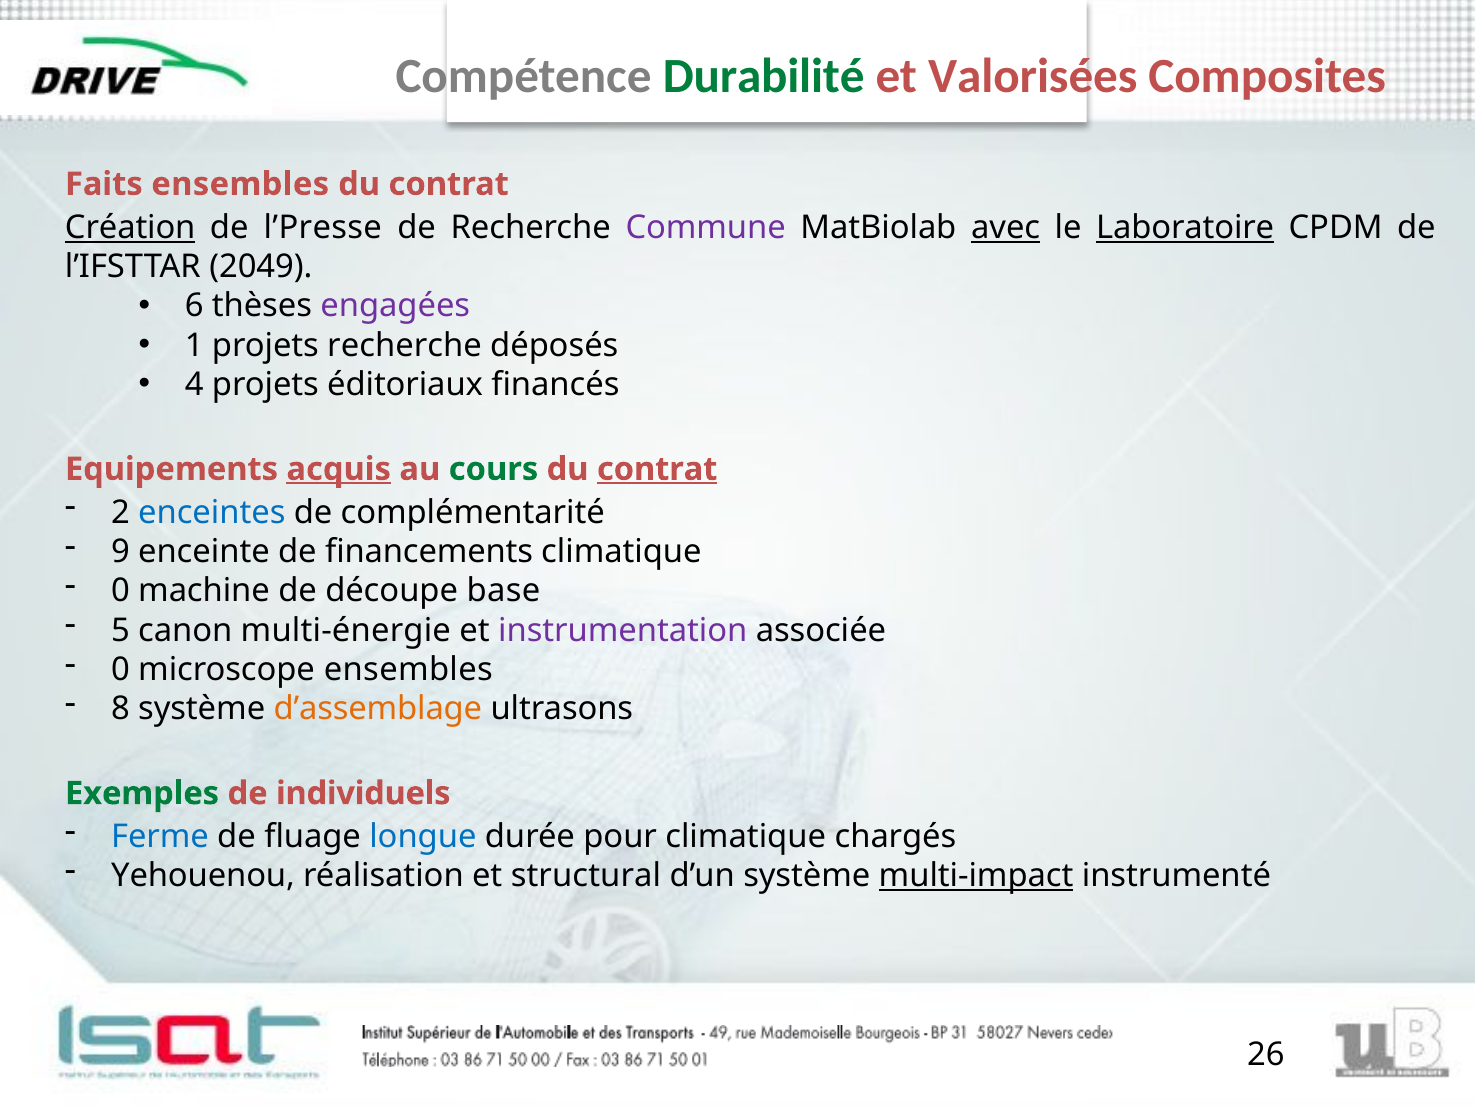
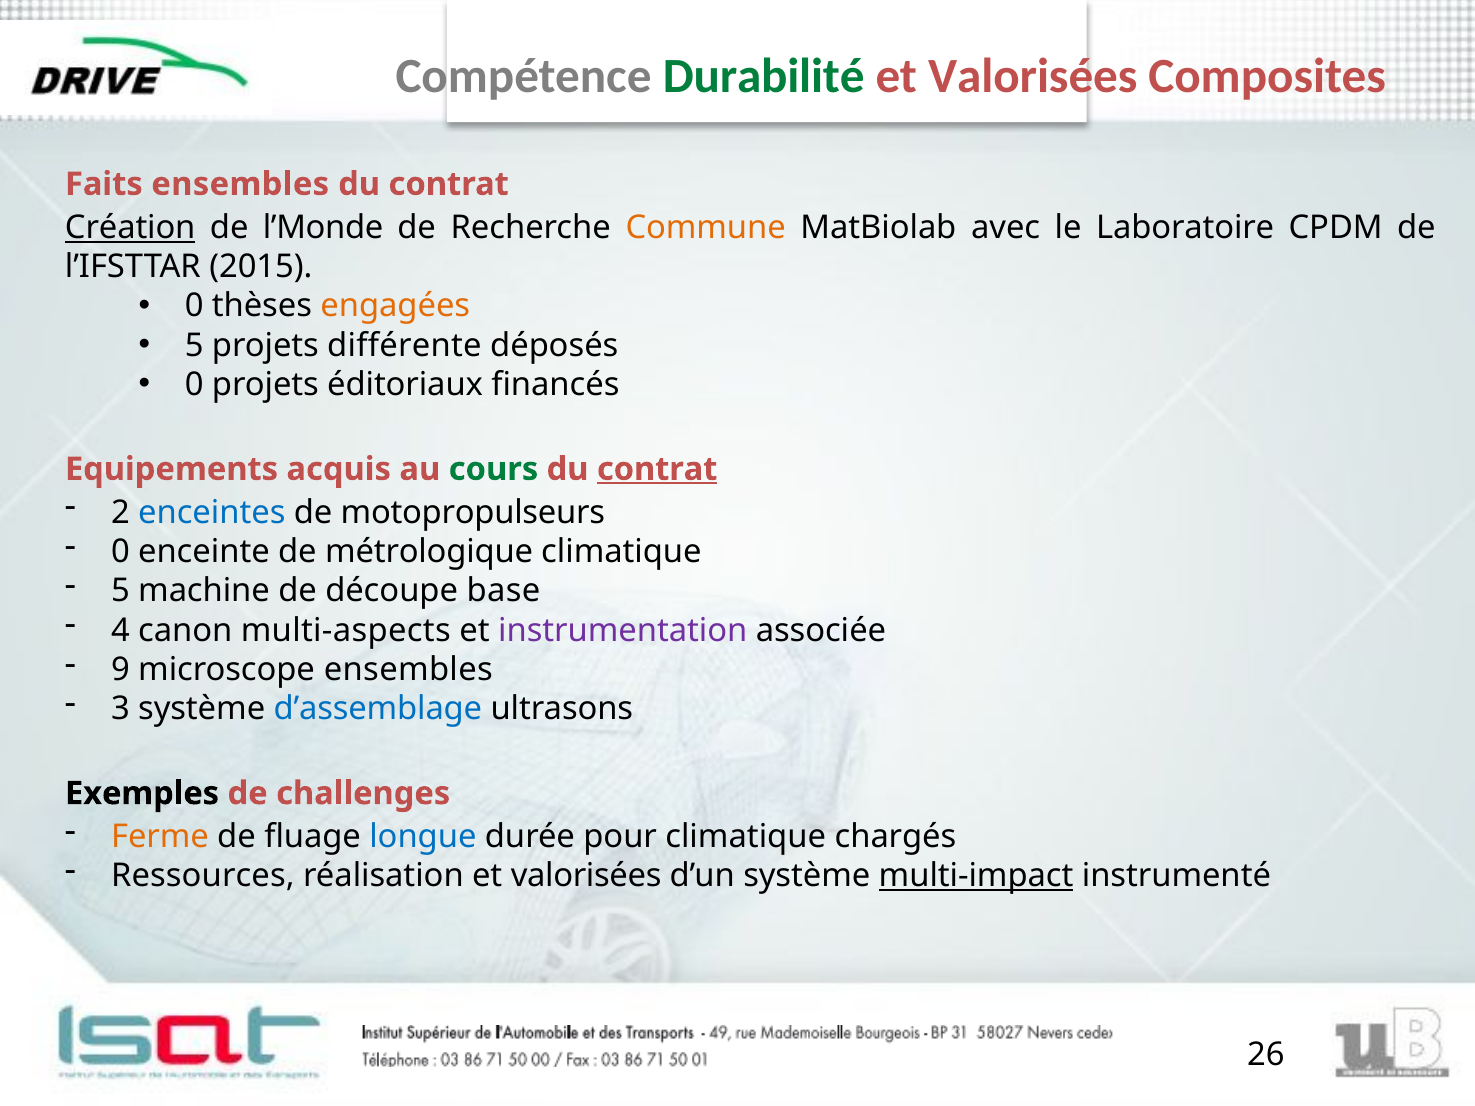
l’Presse: l’Presse -> l’Monde
Commune colour: purple -> orange
avec underline: present -> none
Laboratoire underline: present -> none
2049: 2049 -> 2015
6 at (194, 306): 6 -> 0
engagées colour: purple -> orange
1 at (194, 346): 1 -> 5
projets recherche: recherche -> différente
4 at (194, 385): 4 -> 0
acquis underline: present -> none
complémentarité: complémentarité -> motopropulseurs
9 at (120, 552): 9 -> 0
financements: financements -> métrologique
0 at (120, 591): 0 -> 5
5: 5 -> 4
multi-énergie: multi-énergie -> multi-aspects
0 at (120, 670): 0 -> 9
8: 8 -> 3
d’assemblage colour: orange -> blue
Exemples colour: green -> black
individuels: individuels -> challenges
Ferme colour: blue -> orange
Yehouenou: Yehouenou -> Ressources
réalisation et structural: structural -> valorisées
